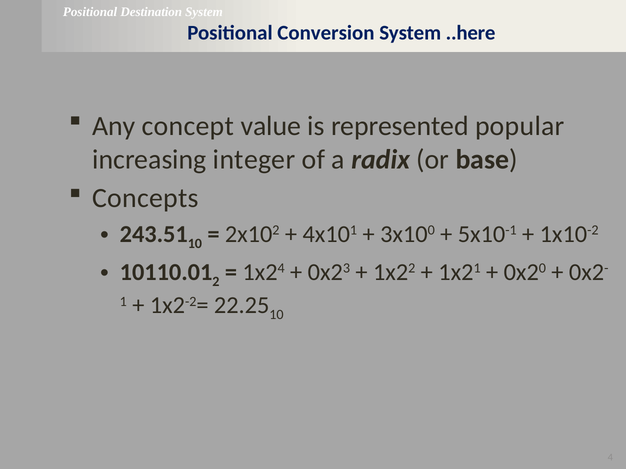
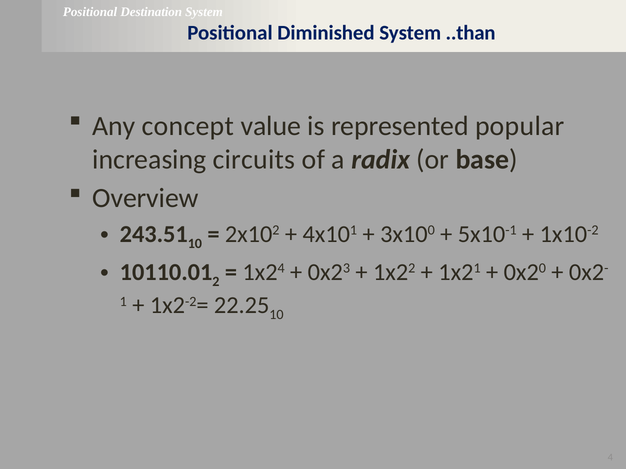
Conversion: Conversion -> Diminished
..here: ..here -> ..than
integer: integer -> circuits
Concepts: Concepts -> Overview
